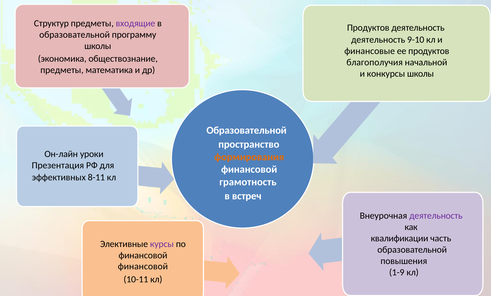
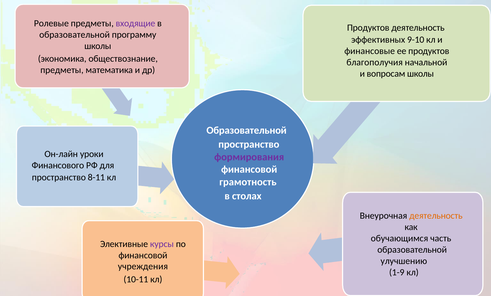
Структур: Структур -> Ролевые
деятельность at (378, 40): деятельность -> эффективных
конкурсы: конкурсы -> вопросам
формирования colour: orange -> purple
Презентация: Презентация -> Финансового
эффективных at (59, 177): эффективных -> пространство
встреч: встреч -> столах
деятельность at (436, 216) colour: purple -> orange
квалификации: квалификации -> обучающимся
повышения: повышения -> улучшению
финансовой at (143, 267): финансовой -> учреждения
